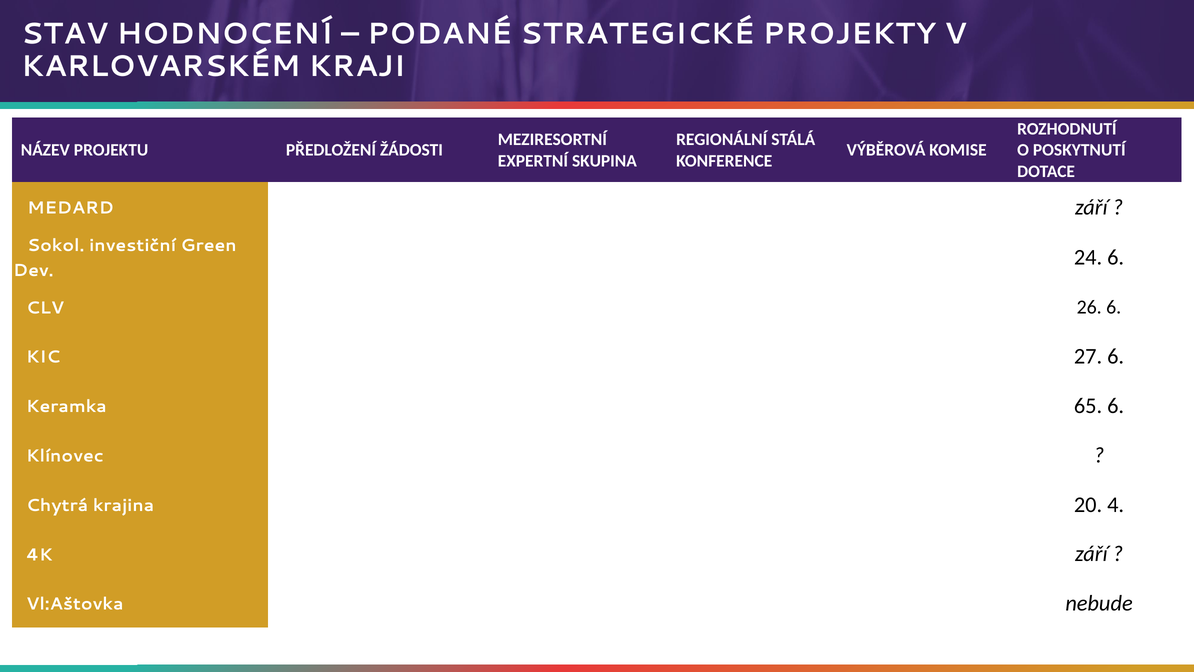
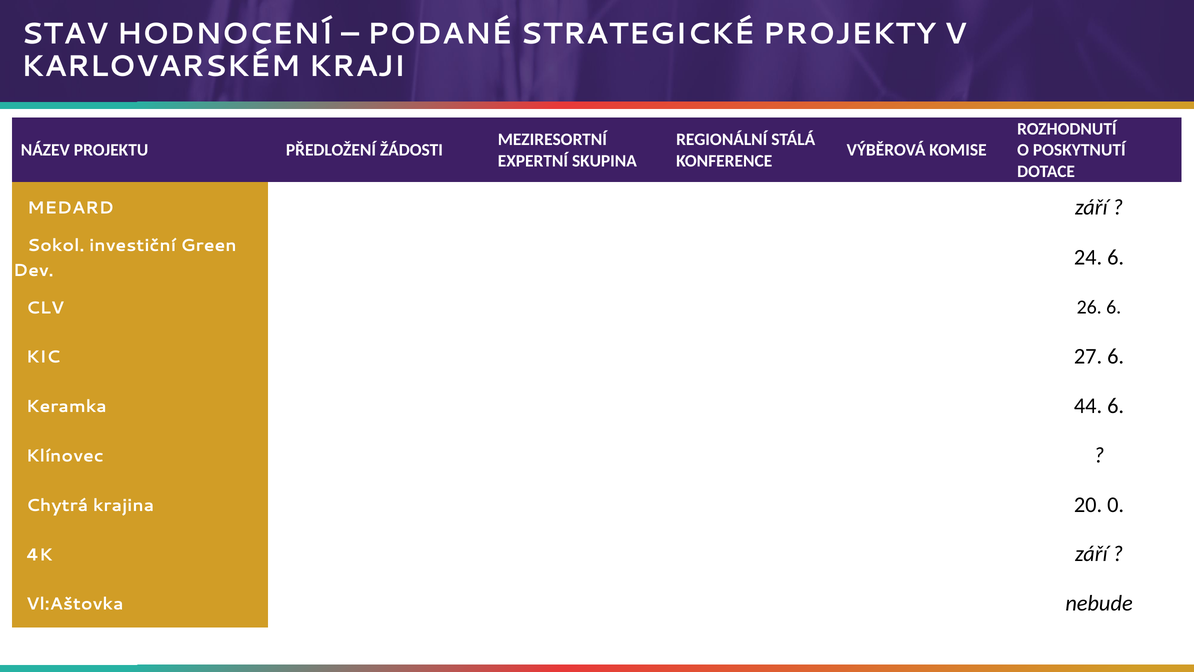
65: 65 -> 44
4: 4 -> 0
